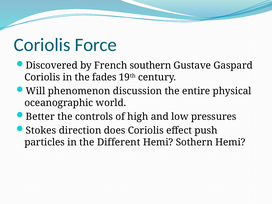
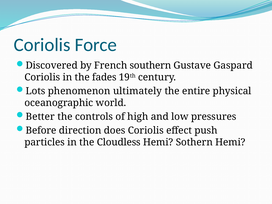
Will: Will -> Lots
discussion: discussion -> ultimately
Stokes: Stokes -> Before
Different: Different -> Cloudless
